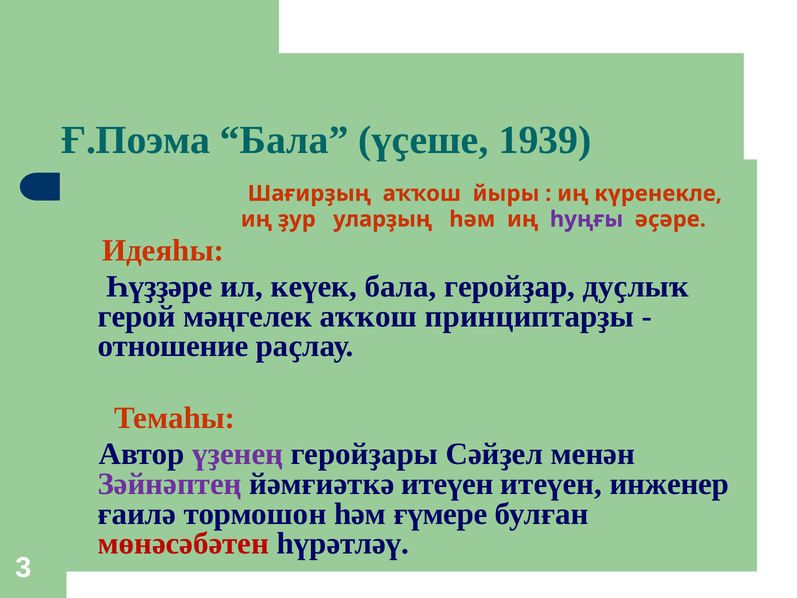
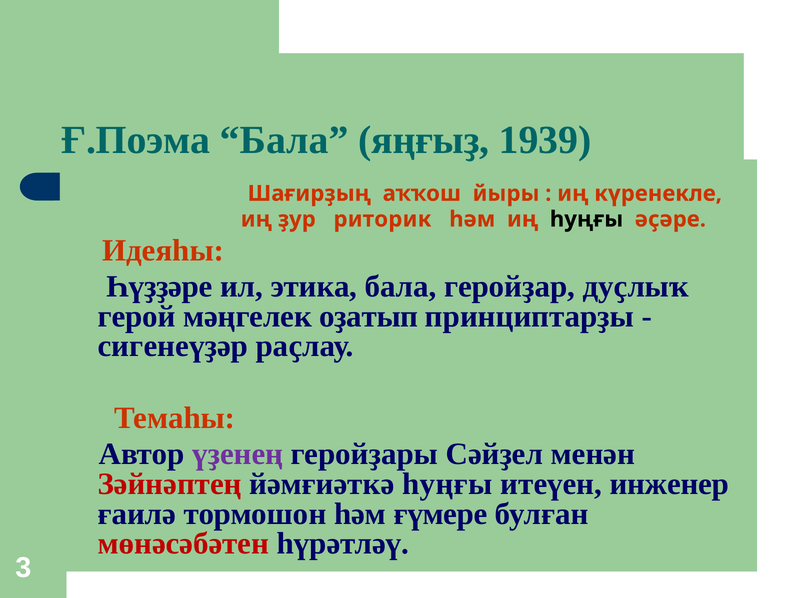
үҫеше: үҫеше -> яңғыҙ
уларҙың: уларҙың -> риторик
һуңғы at (587, 219) colour: purple -> black
кеүек: кеүек -> этика
мәңгелек аҡҡош: аҡҡош -> оҙатып
отношение: отношение -> сигенеүҙәр
Зәйнәптең colour: purple -> red
йәмғиәткә итеүен: итеүен -> һуңғы
